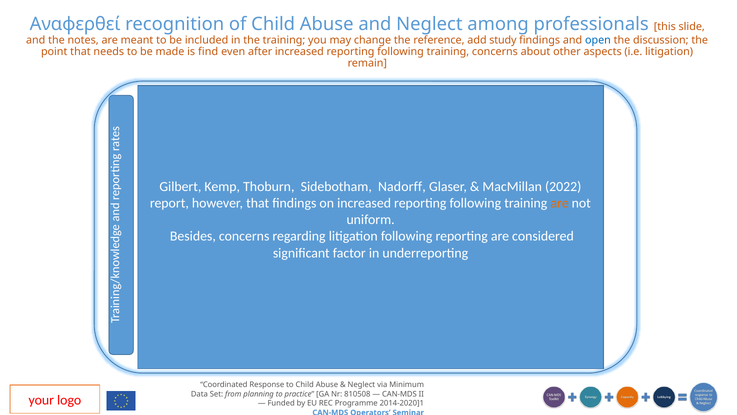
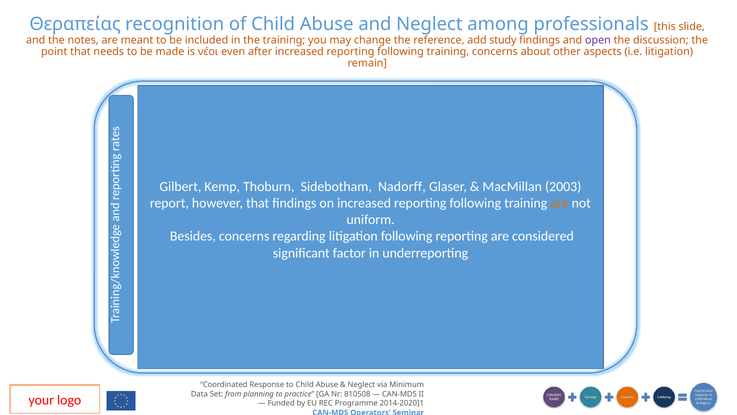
Αναφερθεί: Αναφερθεί -> Θεραπείας
open colour: blue -> purple
find: find -> νέοι
2022: 2022 -> 2003
